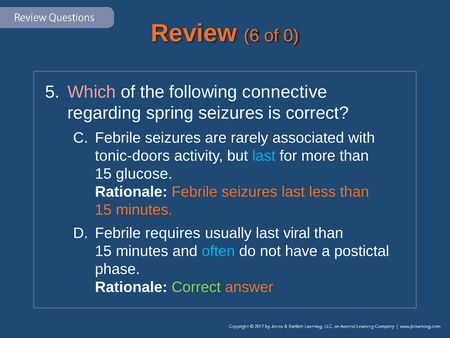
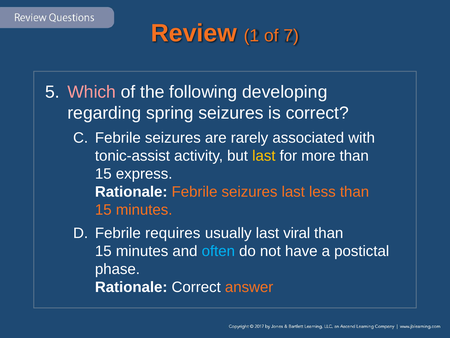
6: 6 -> 1
0: 0 -> 7
connective: connective -> developing
tonic-doors: tonic-doors -> tonic-assist
last at (264, 156) colour: light blue -> yellow
glucose: glucose -> express
Correct at (196, 287) colour: light green -> white
